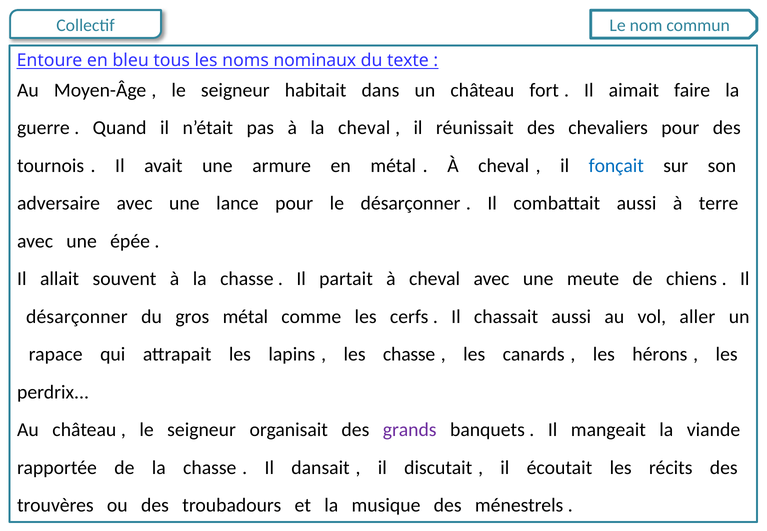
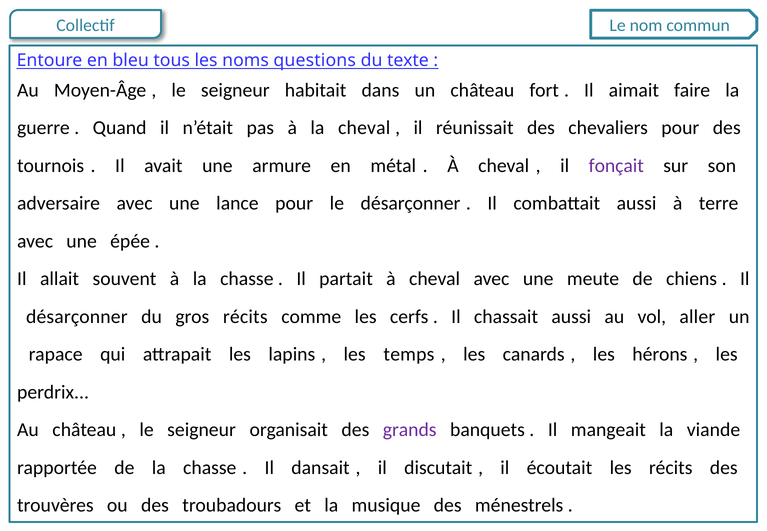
nominaux: nominaux -> questions
fonçait colour: blue -> purple
gros métal: métal -> récits
les chasse: chasse -> temps
